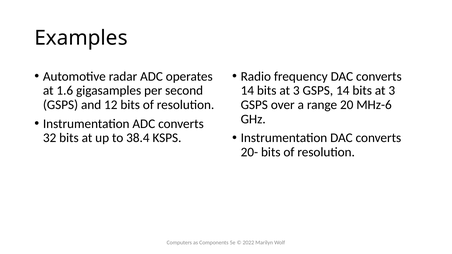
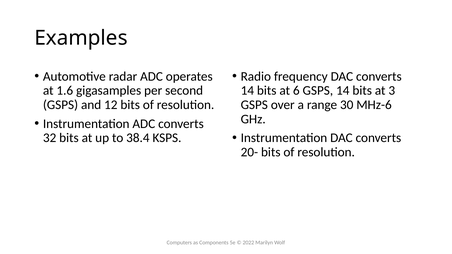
3 at (296, 91): 3 -> 6
20: 20 -> 30
